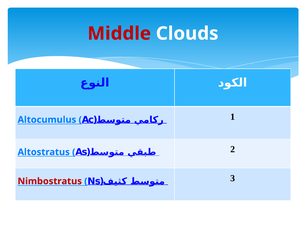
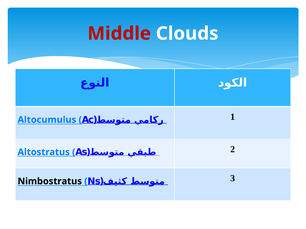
Nimbostratus colour: red -> black
